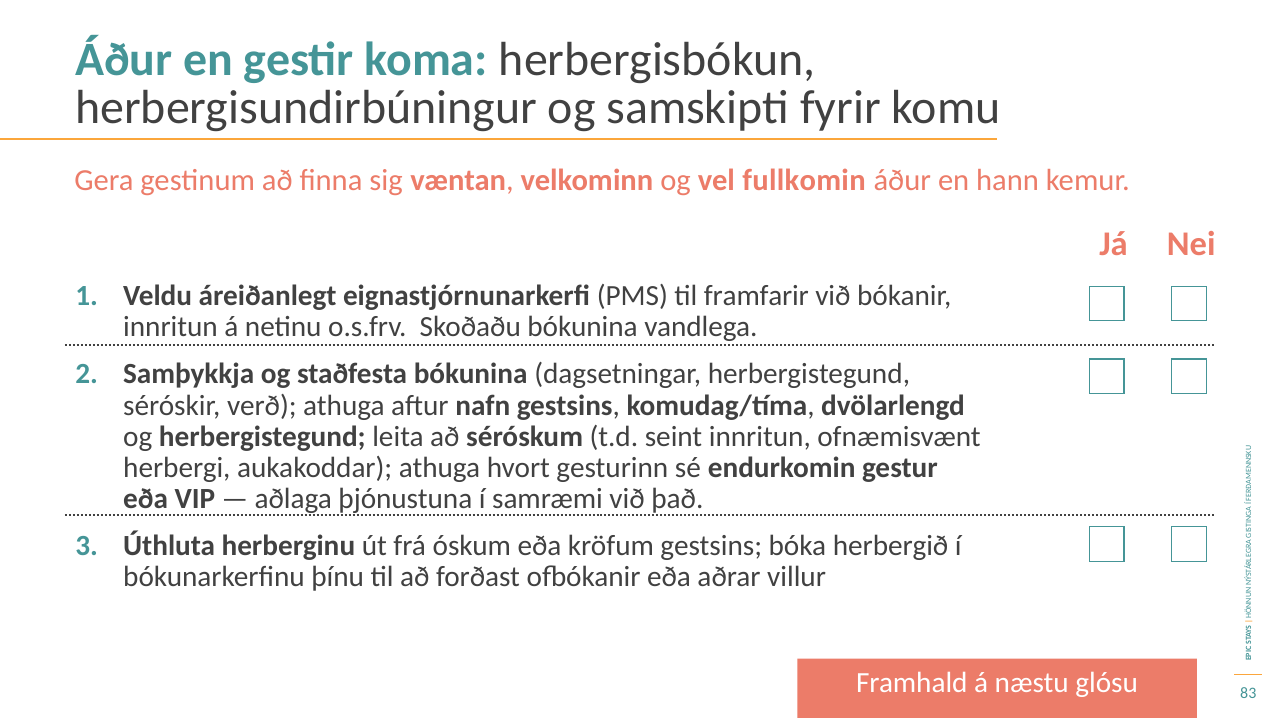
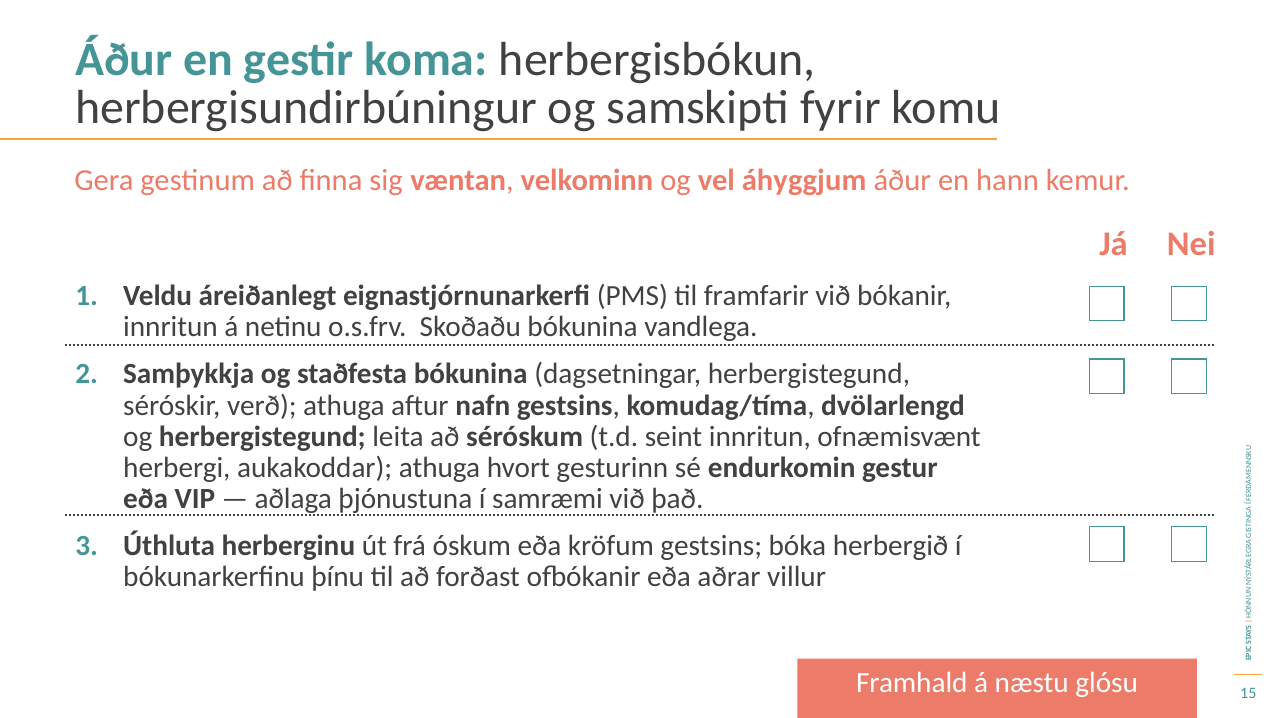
fullkomin: fullkomin -> áhyggjum
83: 83 -> 15
